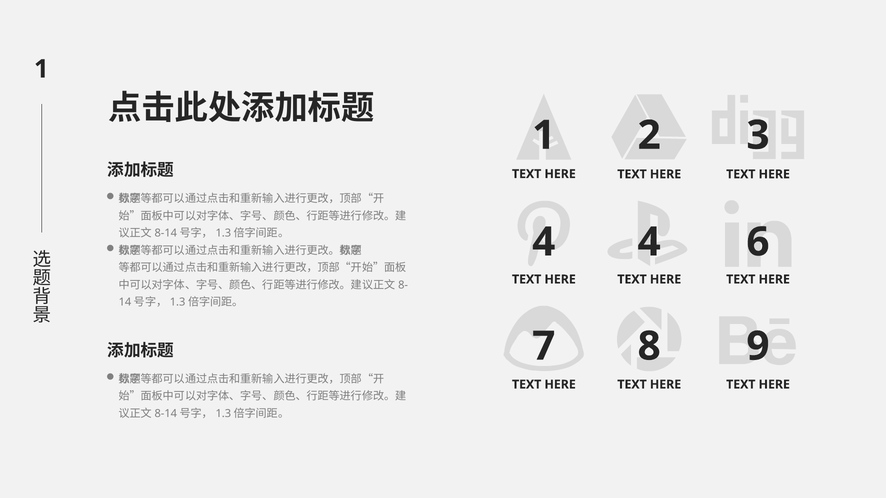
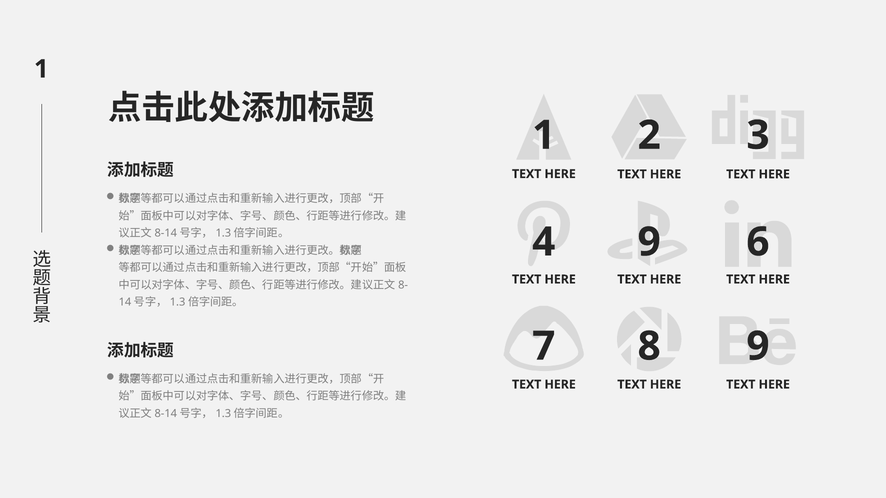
4 4: 4 -> 9
